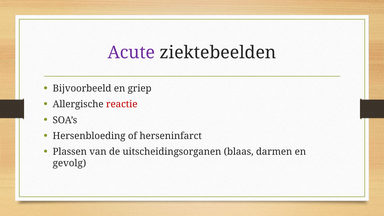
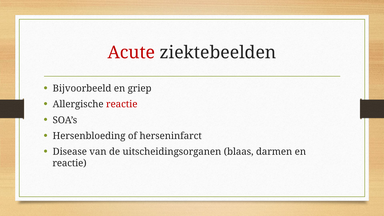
Acute colour: purple -> red
Plassen: Plassen -> Disease
gevolg at (69, 163): gevolg -> reactie
